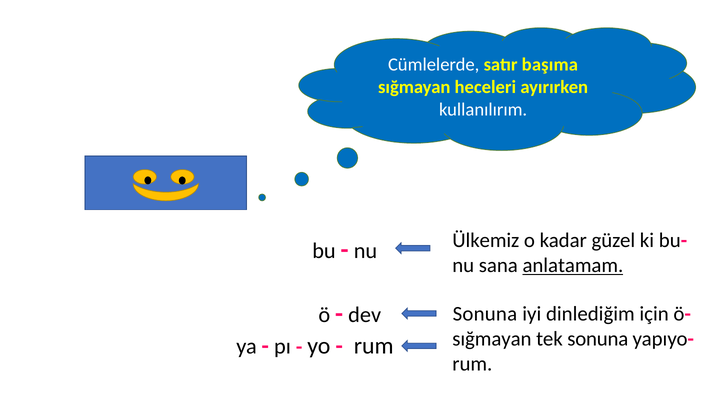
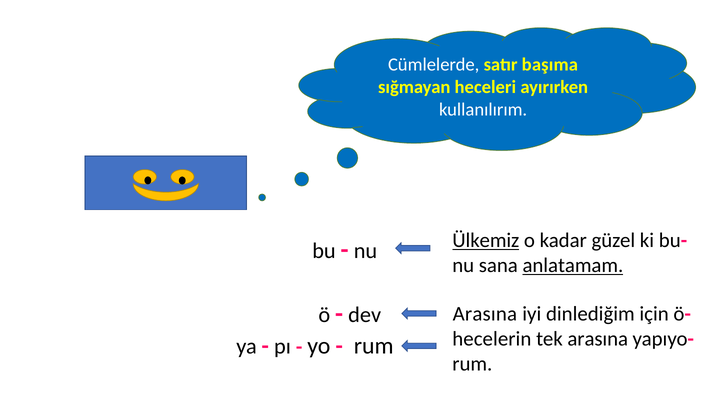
Ülkemiz underline: none -> present
Sonuna at (485, 314): Sonuna -> Arasına
sığmayan at (492, 339): sığmayan -> hecelerin
tek sonuna: sonuna -> arasına
